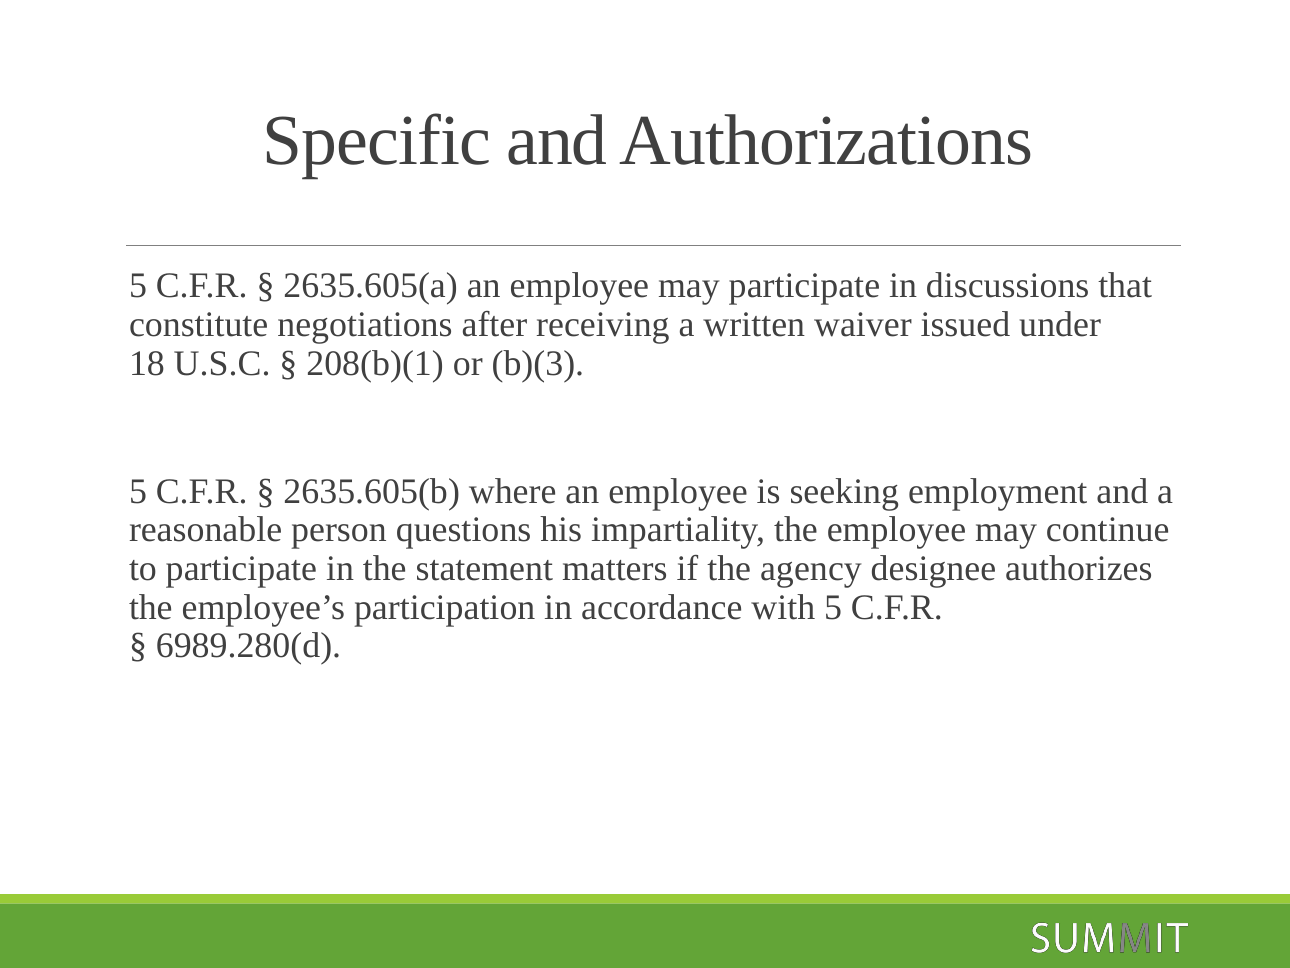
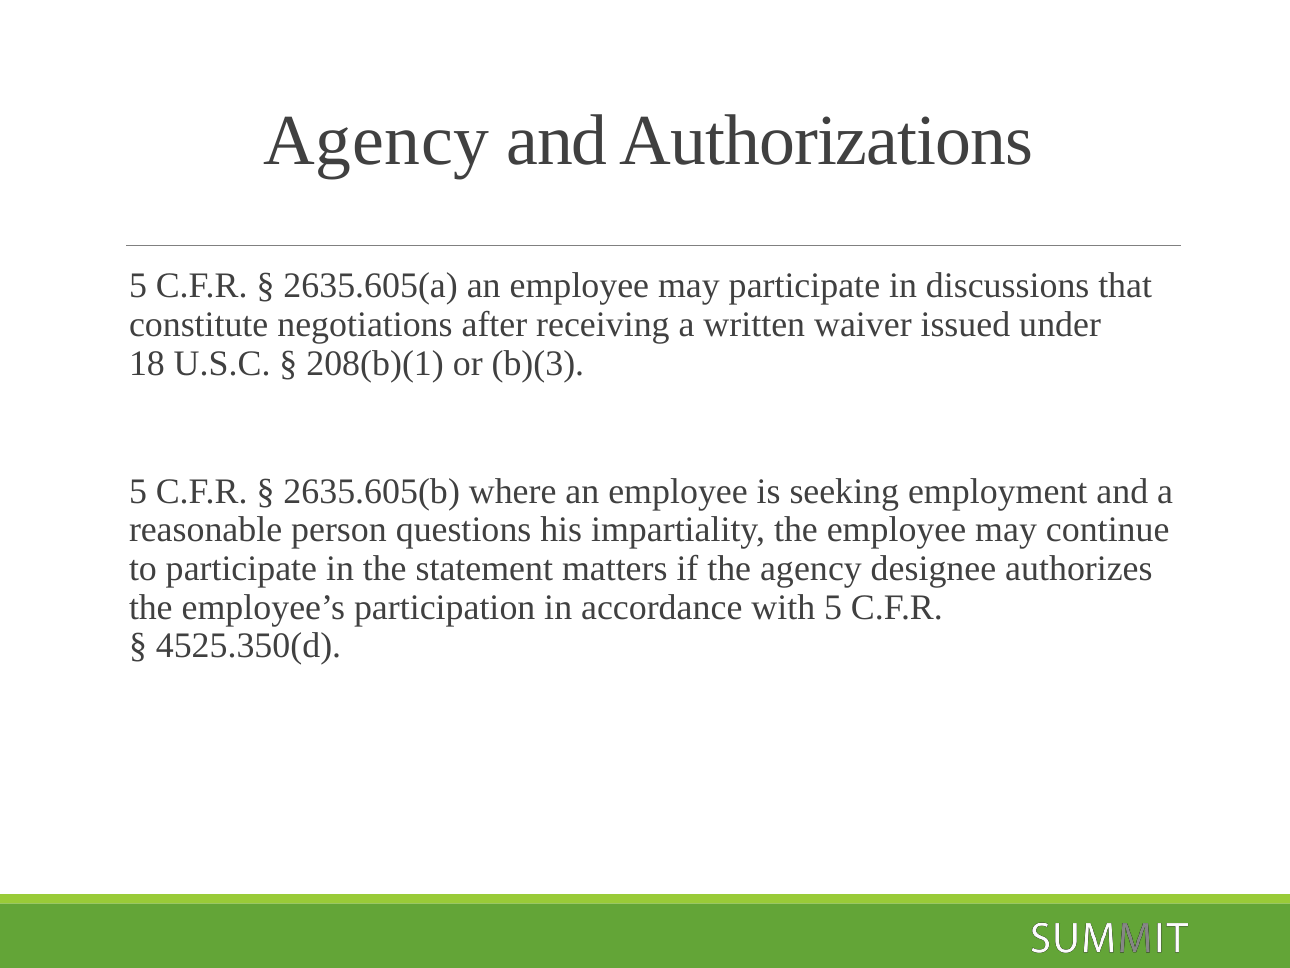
Specific at (377, 141): Specific -> Agency
6989.280(d: 6989.280(d -> 4525.350(d
